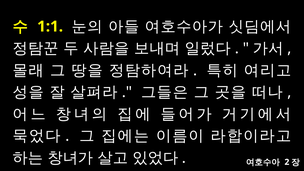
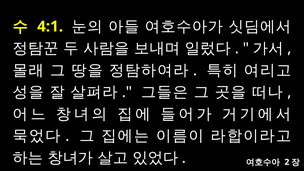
1:1: 1:1 -> 4:1
